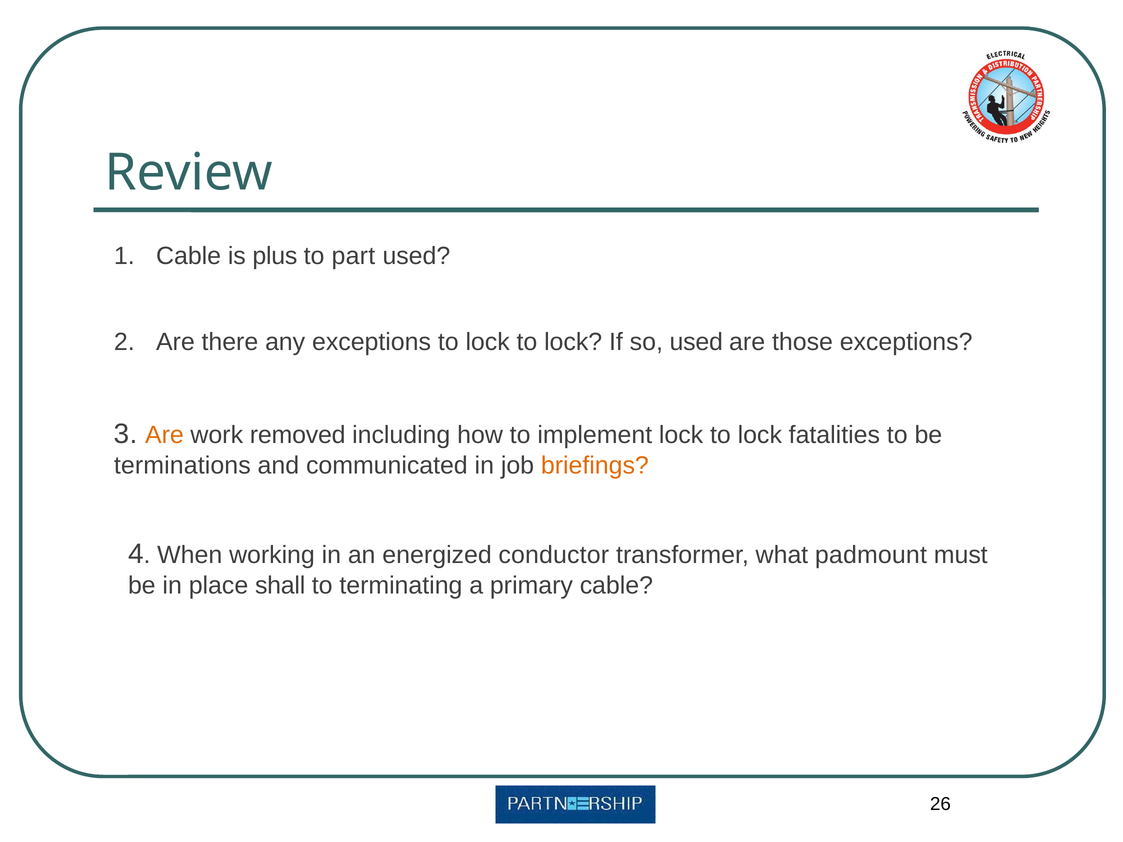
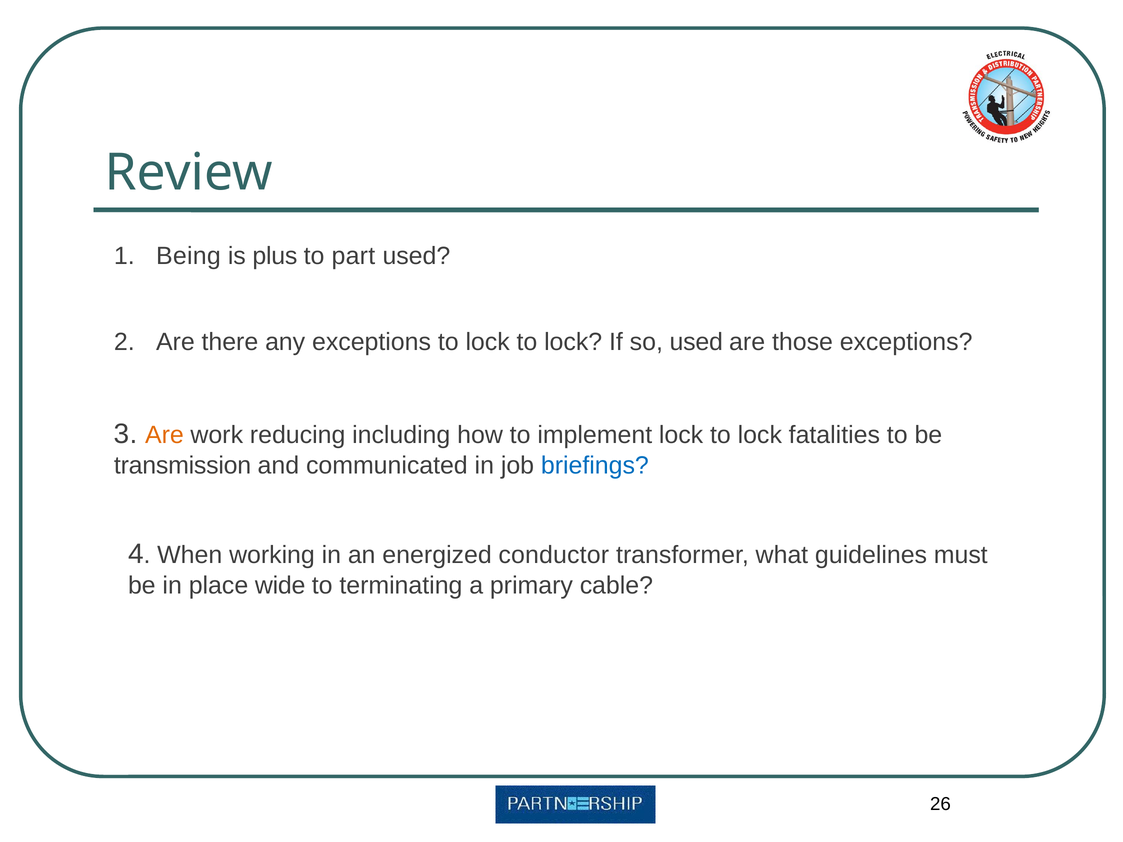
Cable at (189, 256): Cable -> Being
removed: removed -> reducing
terminations: terminations -> transmission
briefings colour: orange -> blue
padmount: padmount -> guidelines
shall: shall -> wide
